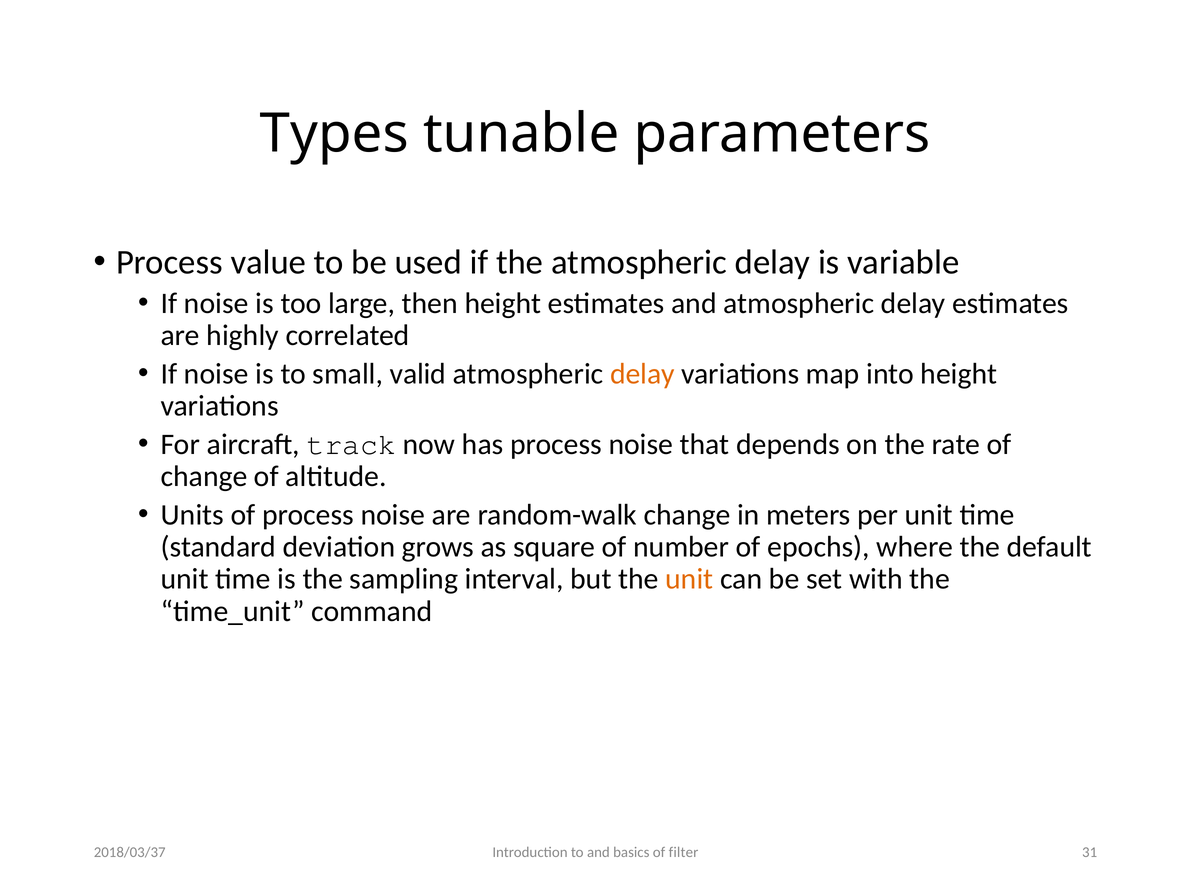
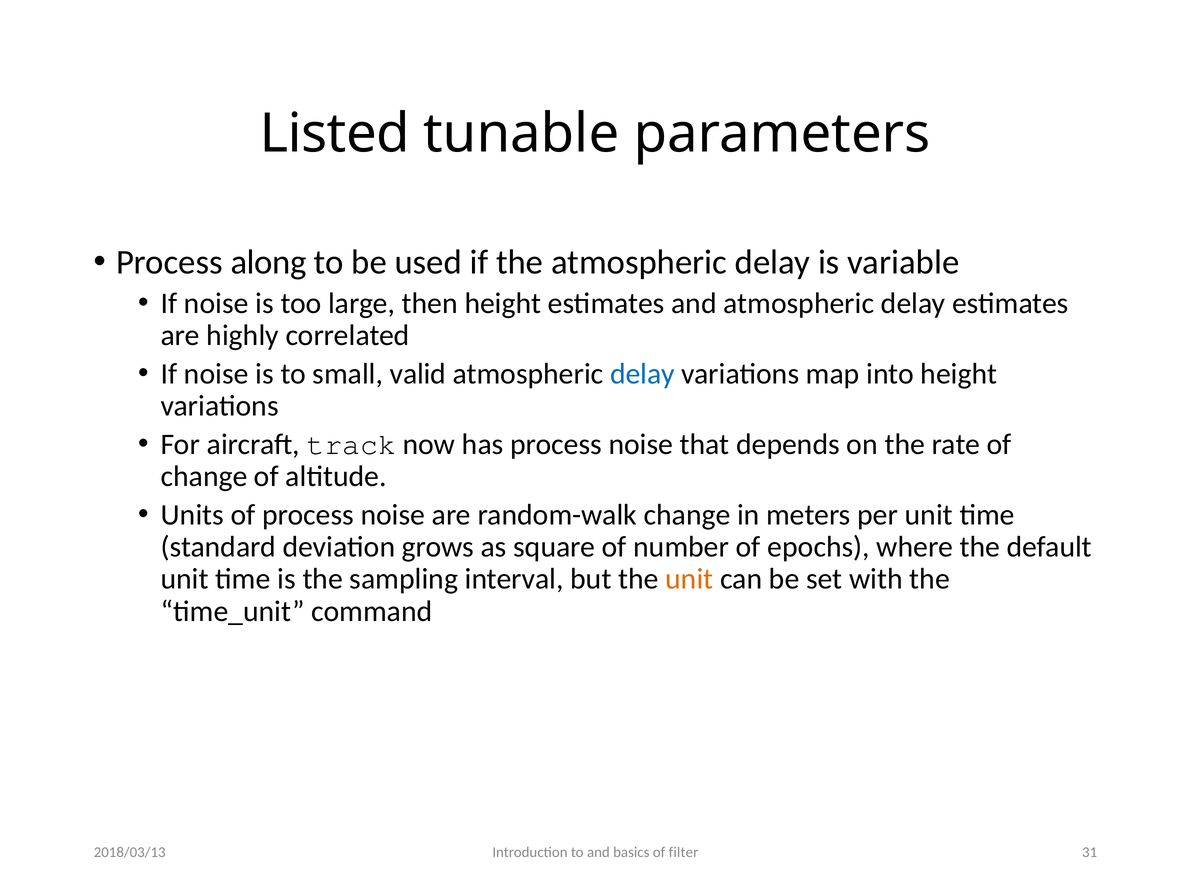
Types: Types -> Listed
value: value -> along
delay at (642, 374) colour: orange -> blue
2018/03/37: 2018/03/37 -> 2018/03/13
